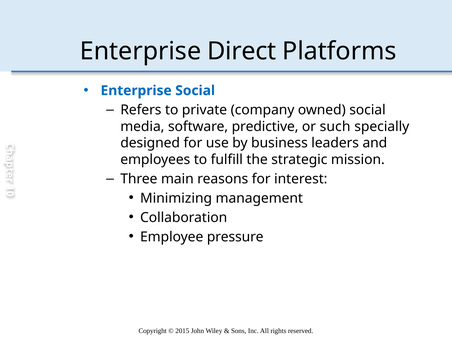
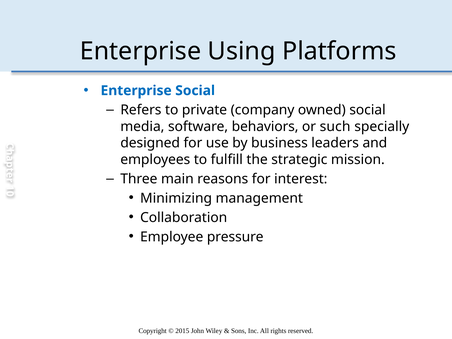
Direct: Direct -> Using
predictive: predictive -> behaviors
